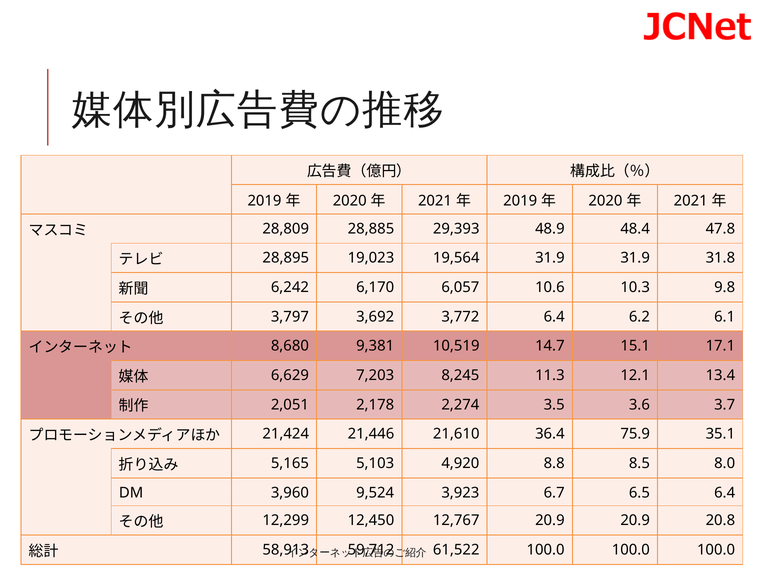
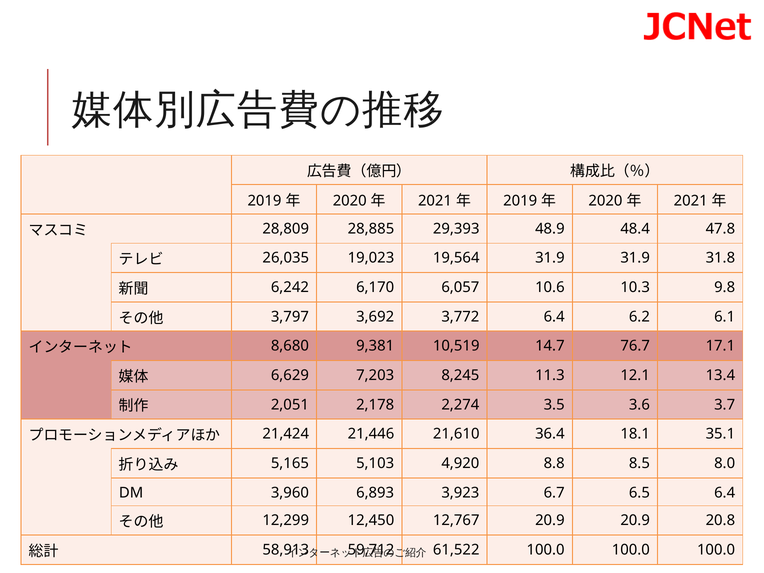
28,895: 28,895 -> 26,035
15.1: 15.1 -> 76.7
75.9: 75.9 -> 18.1
9,524: 9,524 -> 6,893
